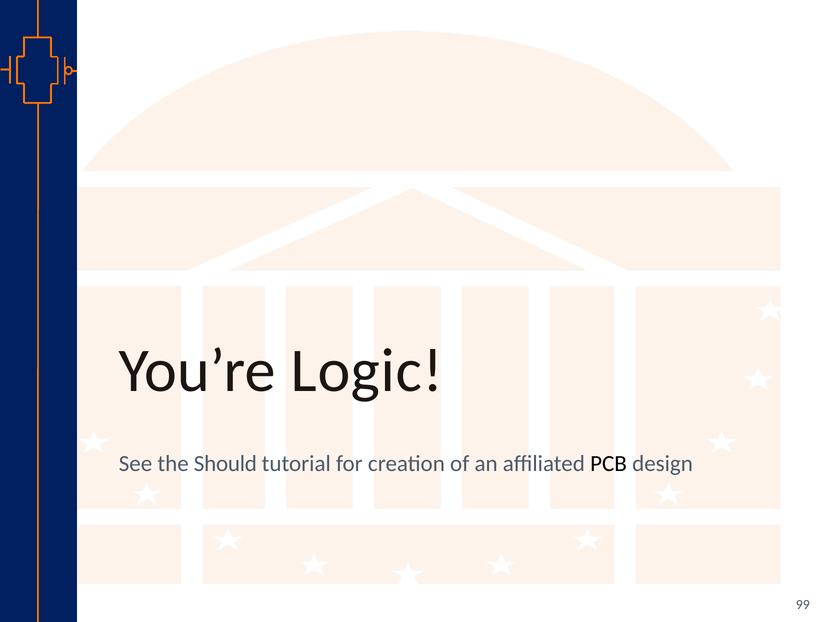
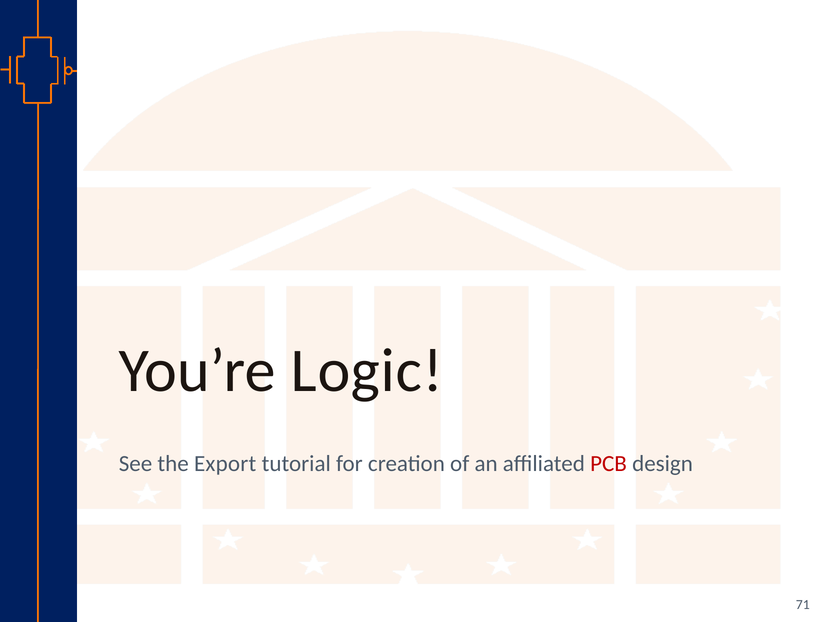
Should: Should -> Export
PCB colour: black -> red
99: 99 -> 71
